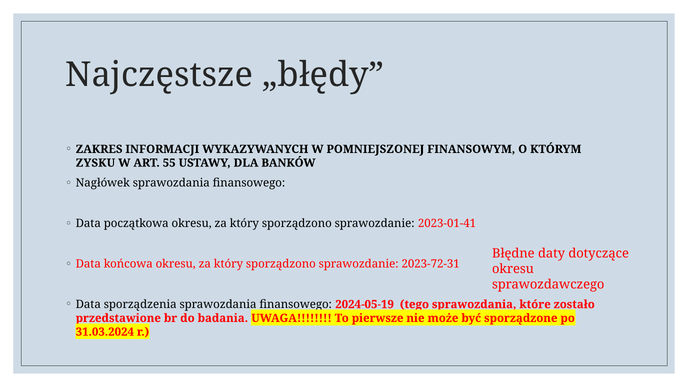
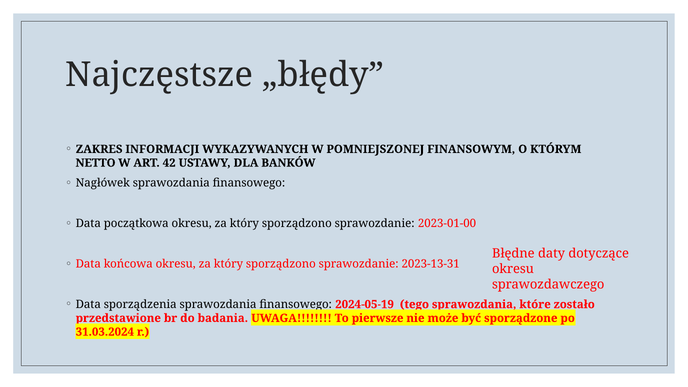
ZYSKU: ZYSKU -> NETTO
55: 55 -> 42
2023-01-41: 2023-01-41 -> 2023-01-00
2023-72-31: 2023-72-31 -> 2023-13-31
